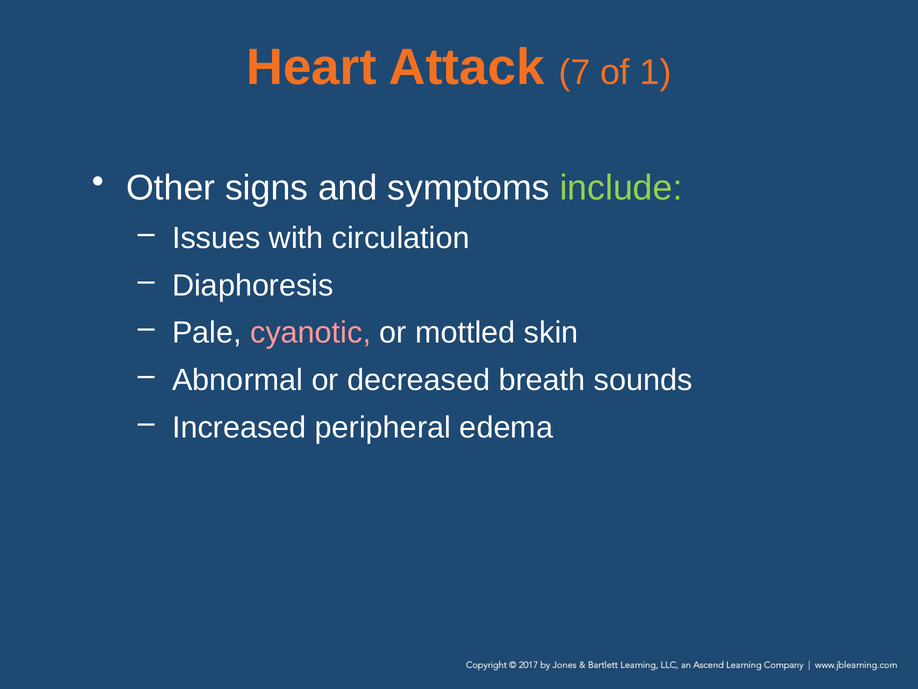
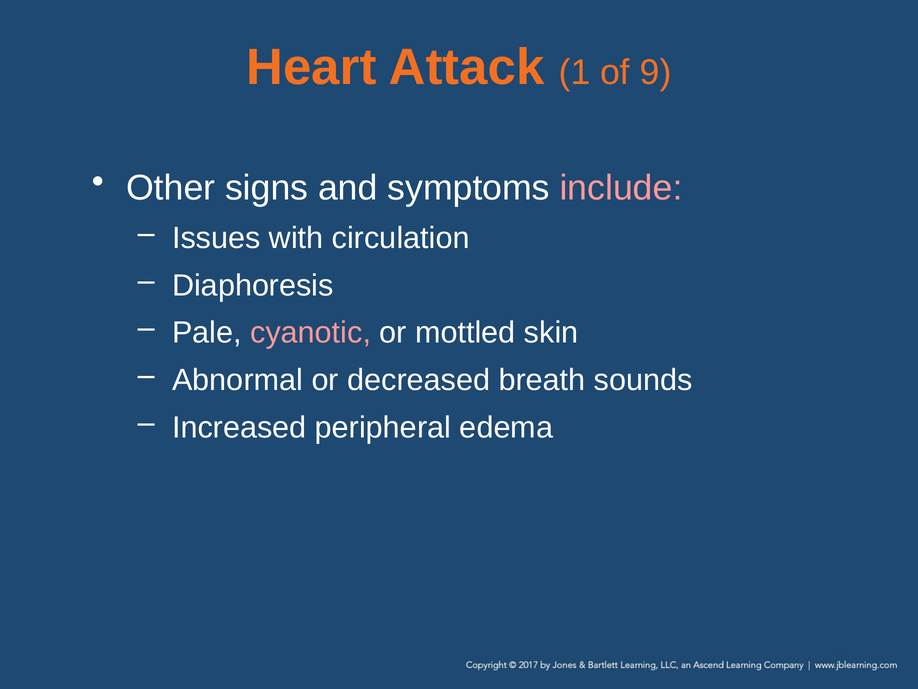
7: 7 -> 1
1: 1 -> 9
include colour: light green -> pink
